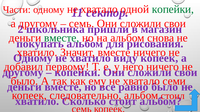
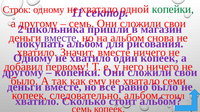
Части: Части -> Строк
вместе at (62, 38) colour: green -> purple
виду: виду -> один
